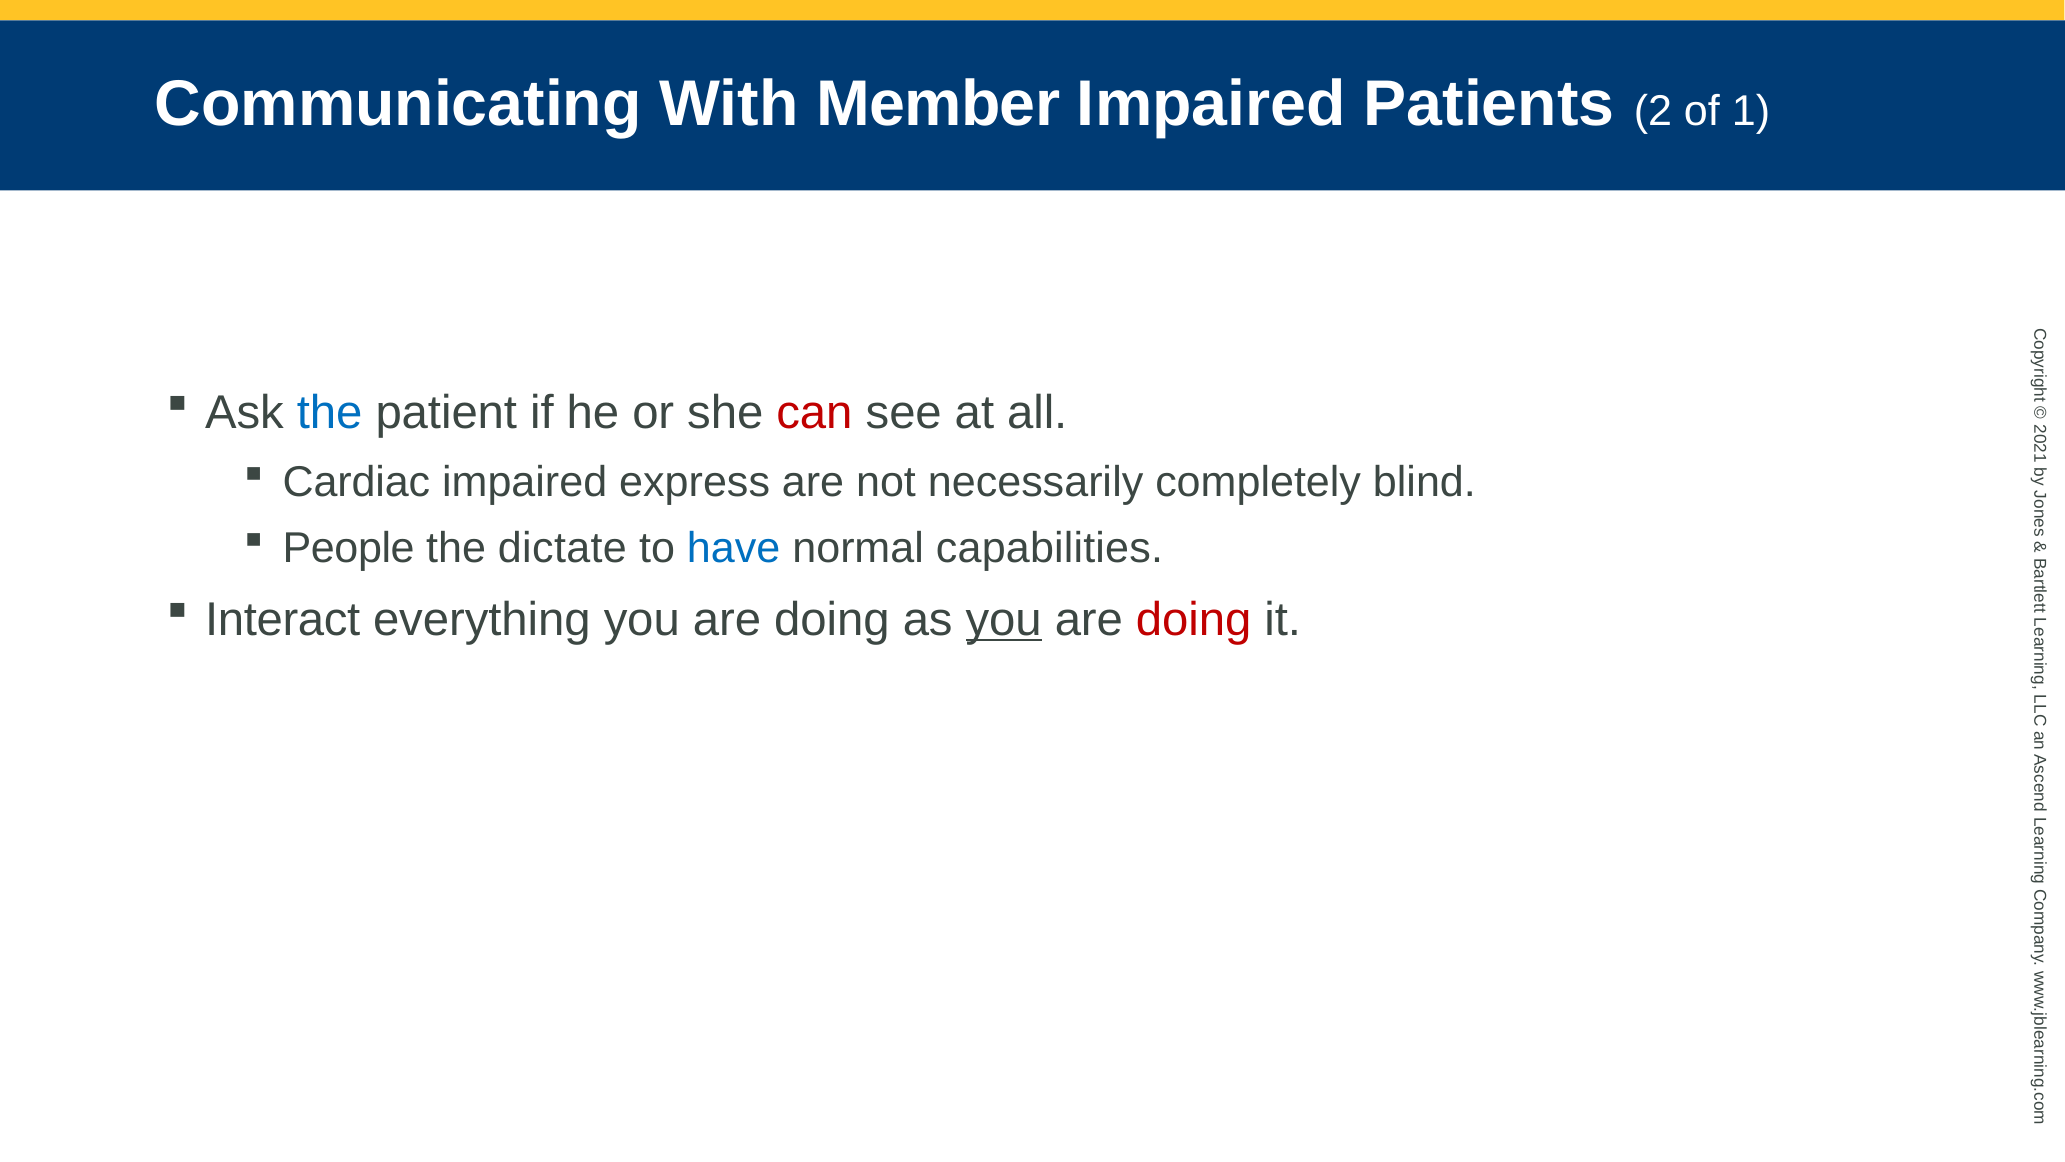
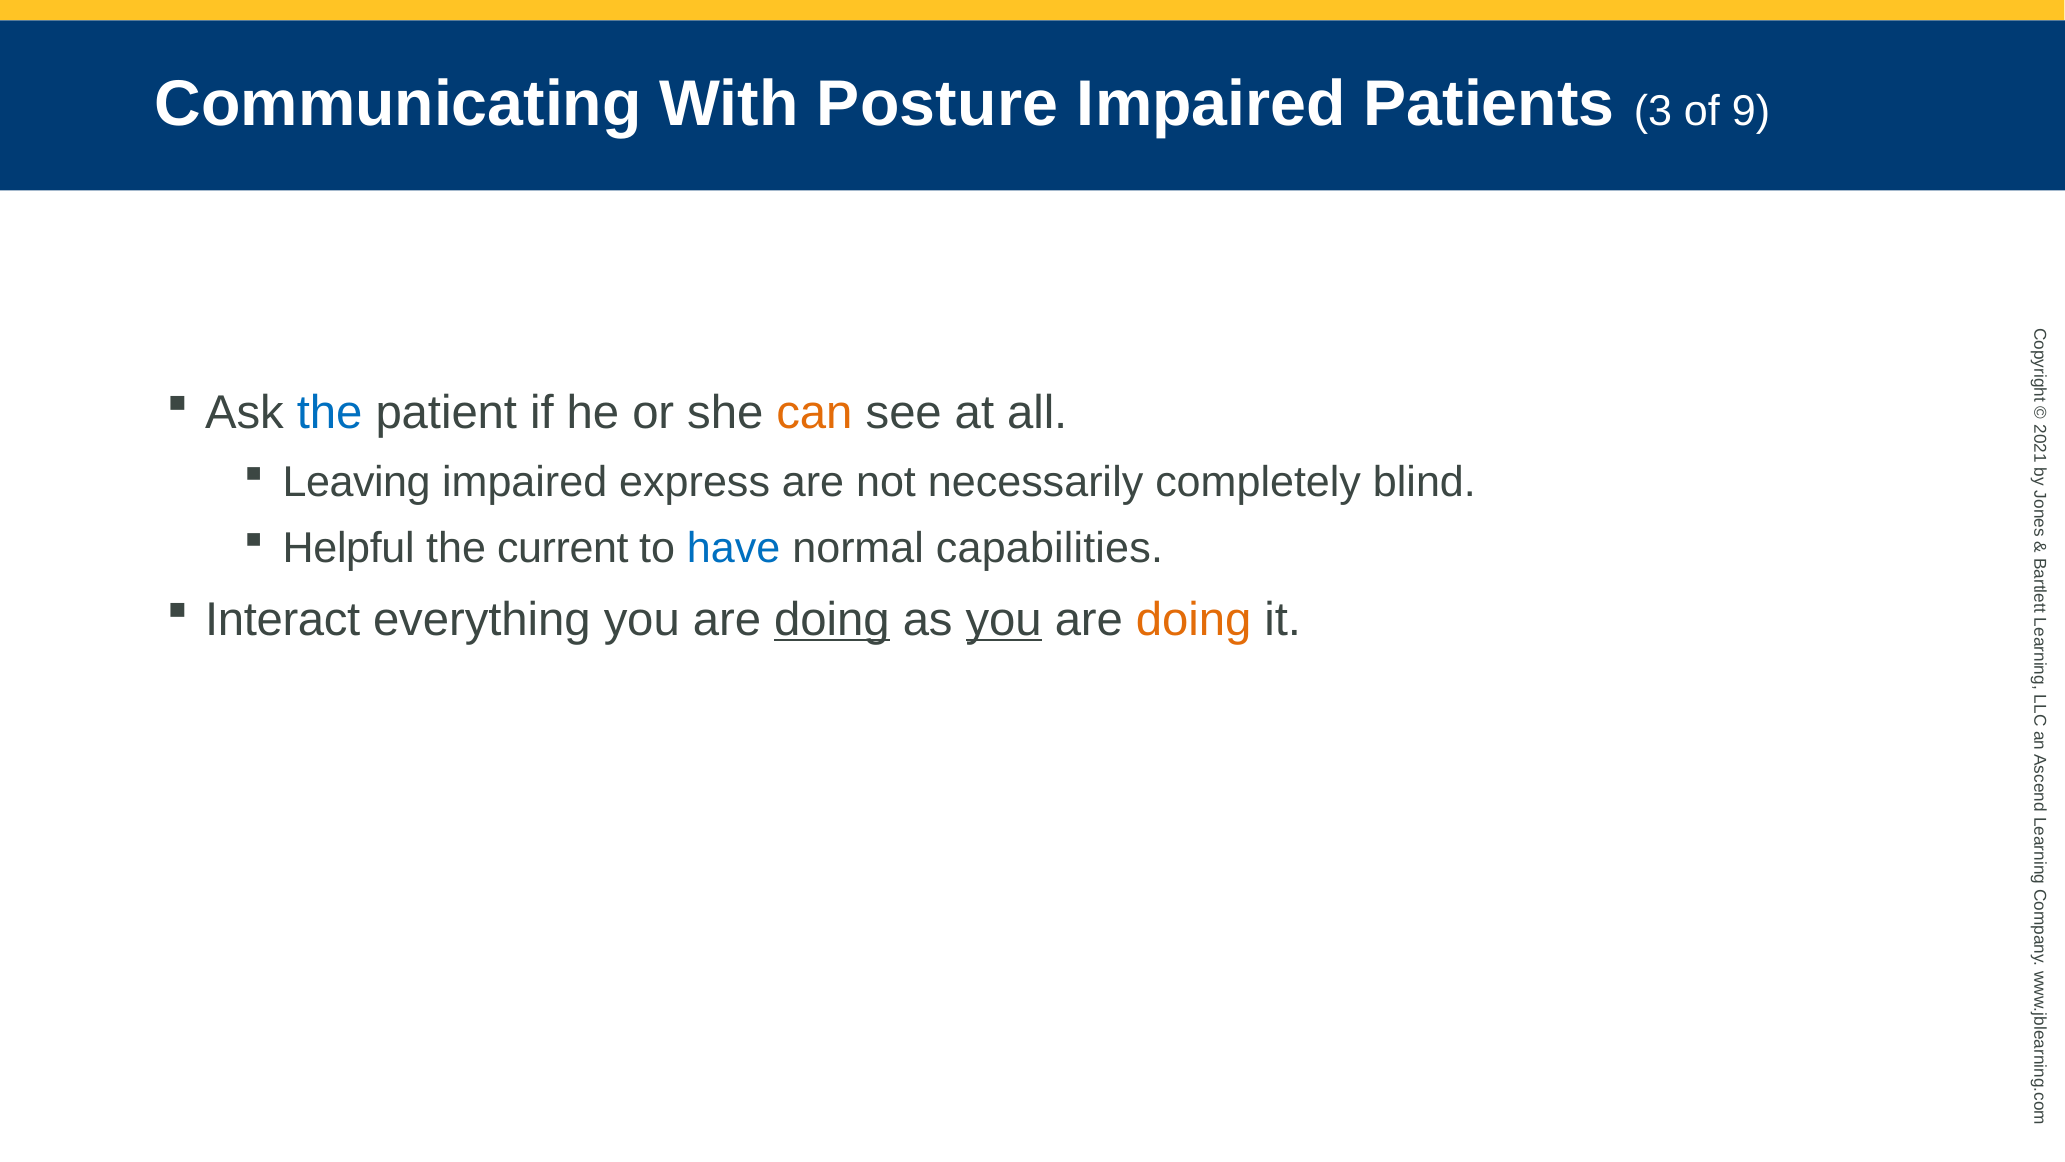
Member: Member -> Posture
Patients 2: 2 -> 3
of 1: 1 -> 9
can colour: red -> orange
Cardiac: Cardiac -> Leaving
People: People -> Helpful
dictate: dictate -> current
doing at (832, 619) underline: none -> present
doing at (1194, 619) colour: red -> orange
